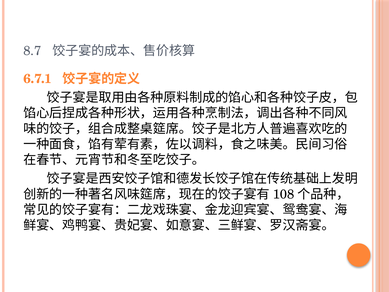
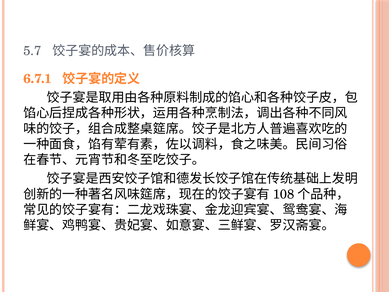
8.7: 8.7 -> 5.7
